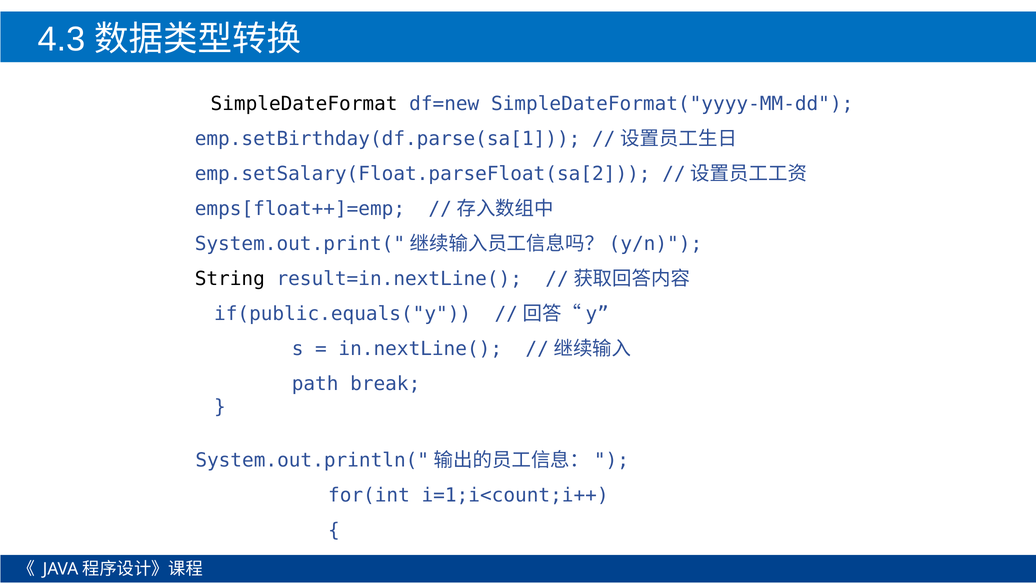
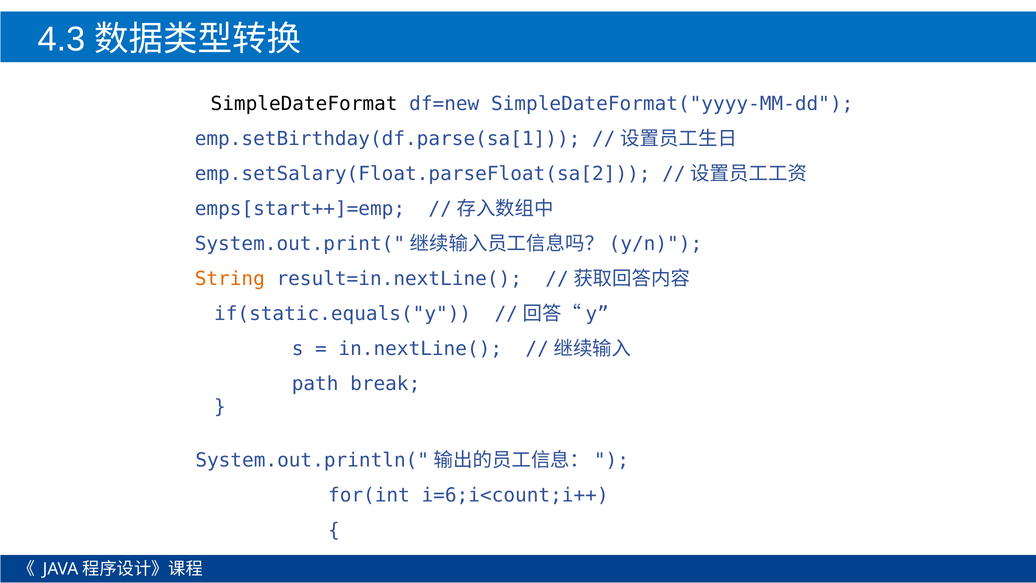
emps[float++]=emp: emps[float++]=emp -> emps[start++]=emp
String colour: black -> orange
if(public.equals("y: if(public.equals("y -> if(static.equals("y
i=1;i<count;i++: i=1;i<count;i++ -> i=6;i<count;i++
